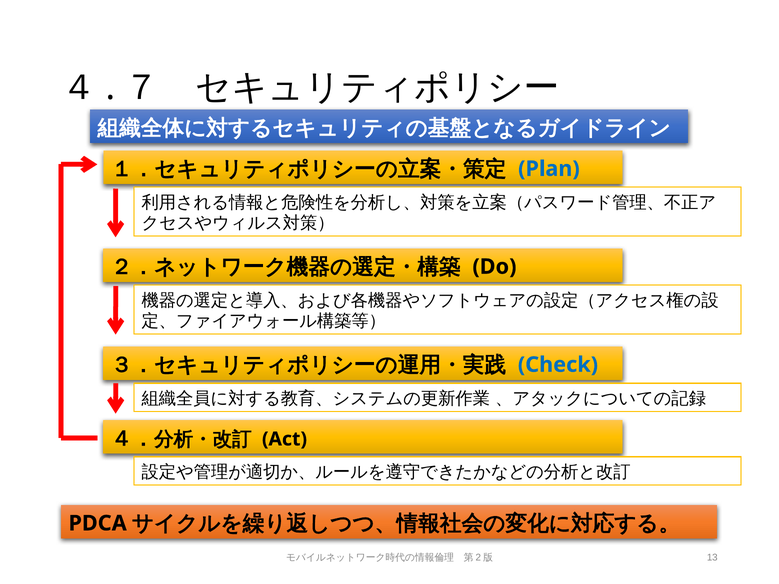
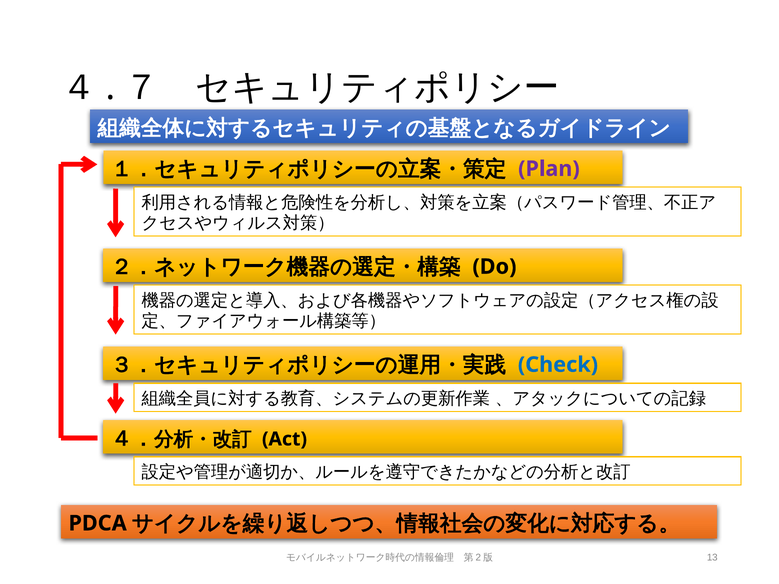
Plan colour: blue -> purple
